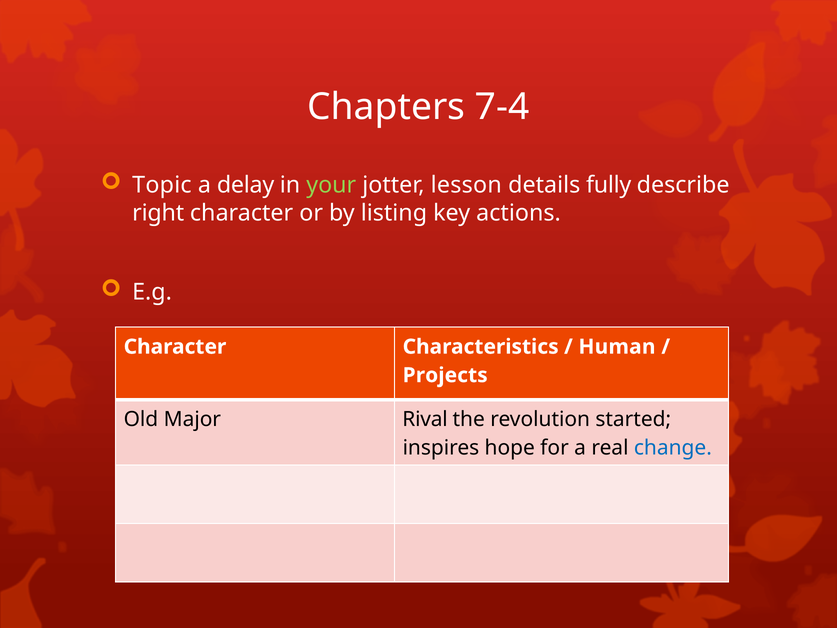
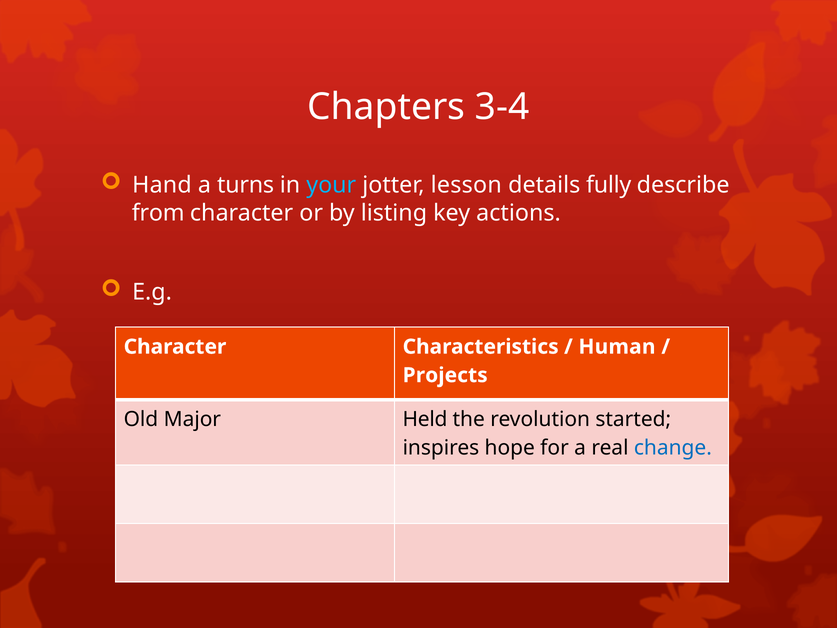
7-4: 7-4 -> 3-4
Topic: Topic -> Hand
delay: delay -> turns
your colour: light green -> light blue
right: right -> from
Rival: Rival -> Held
